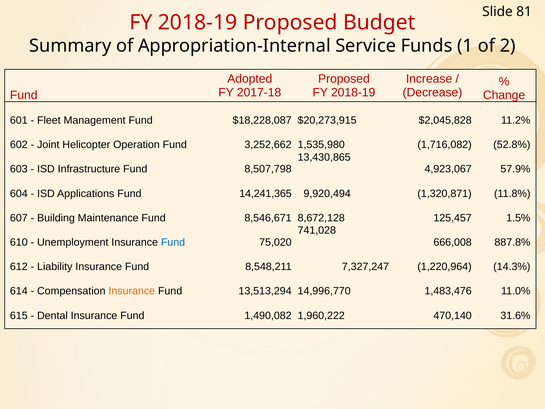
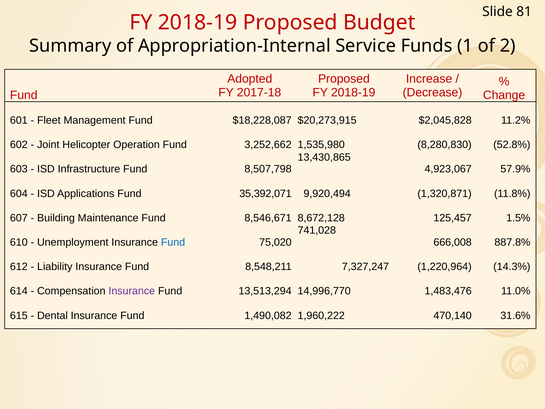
1,716,082: 1,716,082 -> 8,280,830
14,241,365: 14,241,365 -> 35,392,071
Insurance at (132, 291) colour: orange -> purple
